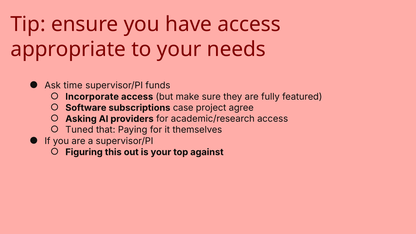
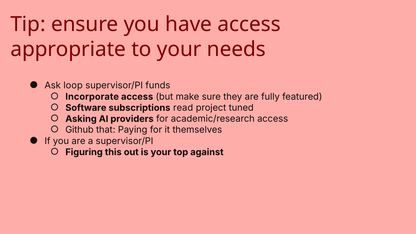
time: time -> loop
case: case -> read
agree: agree -> tuned
Tuned: Tuned -> Github
